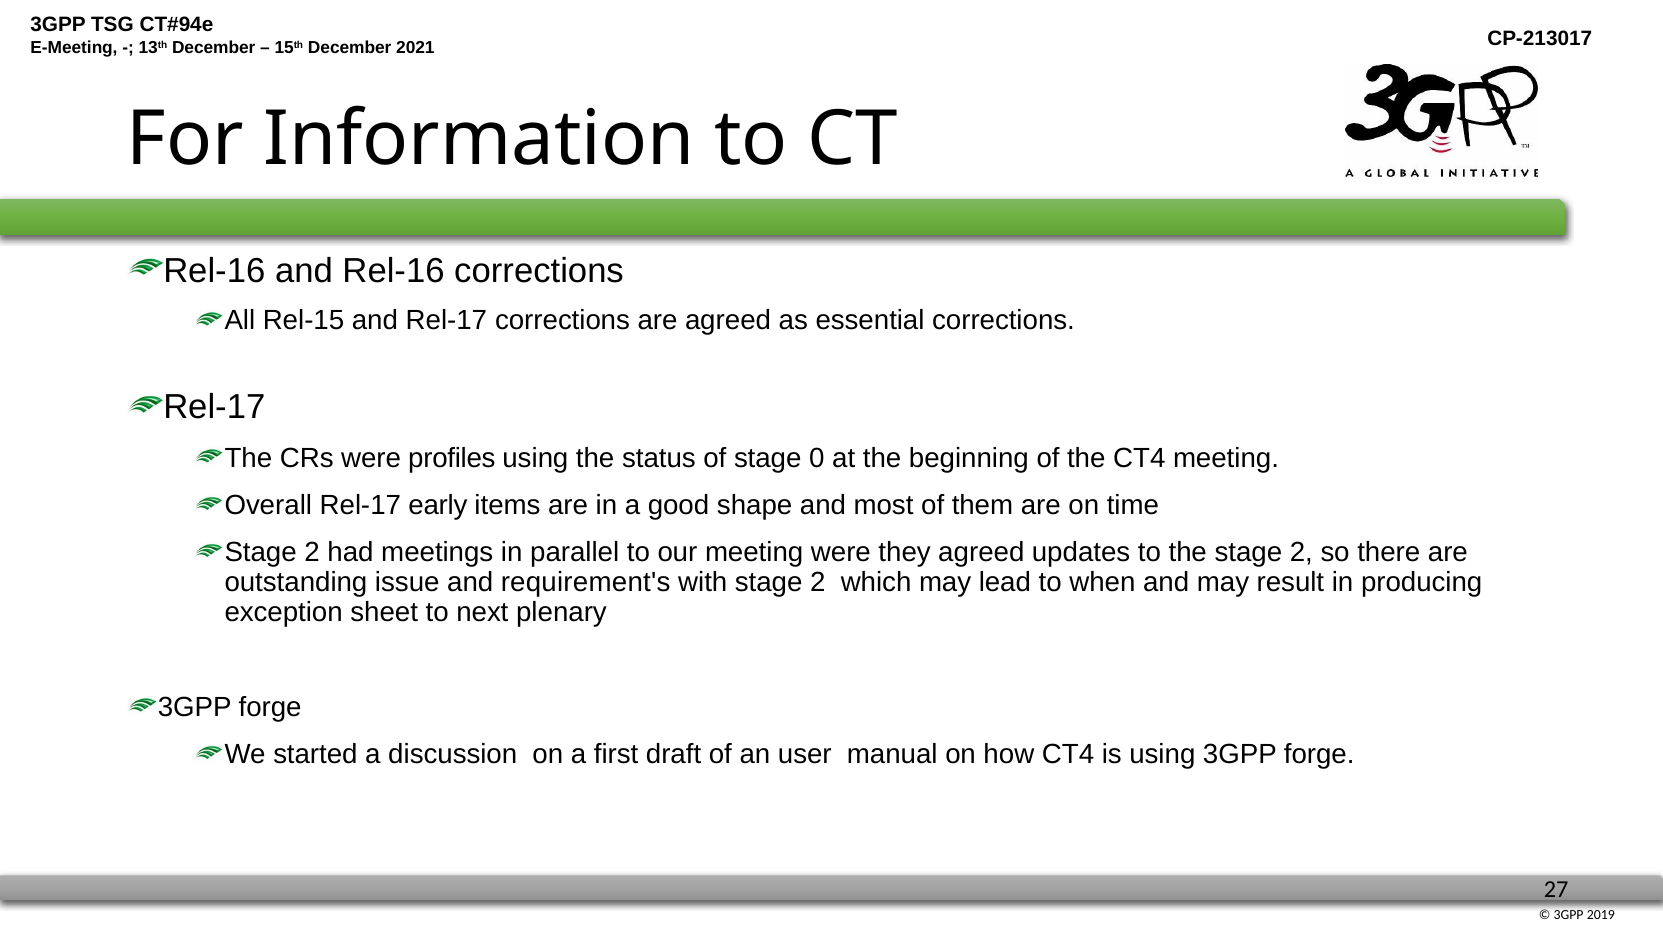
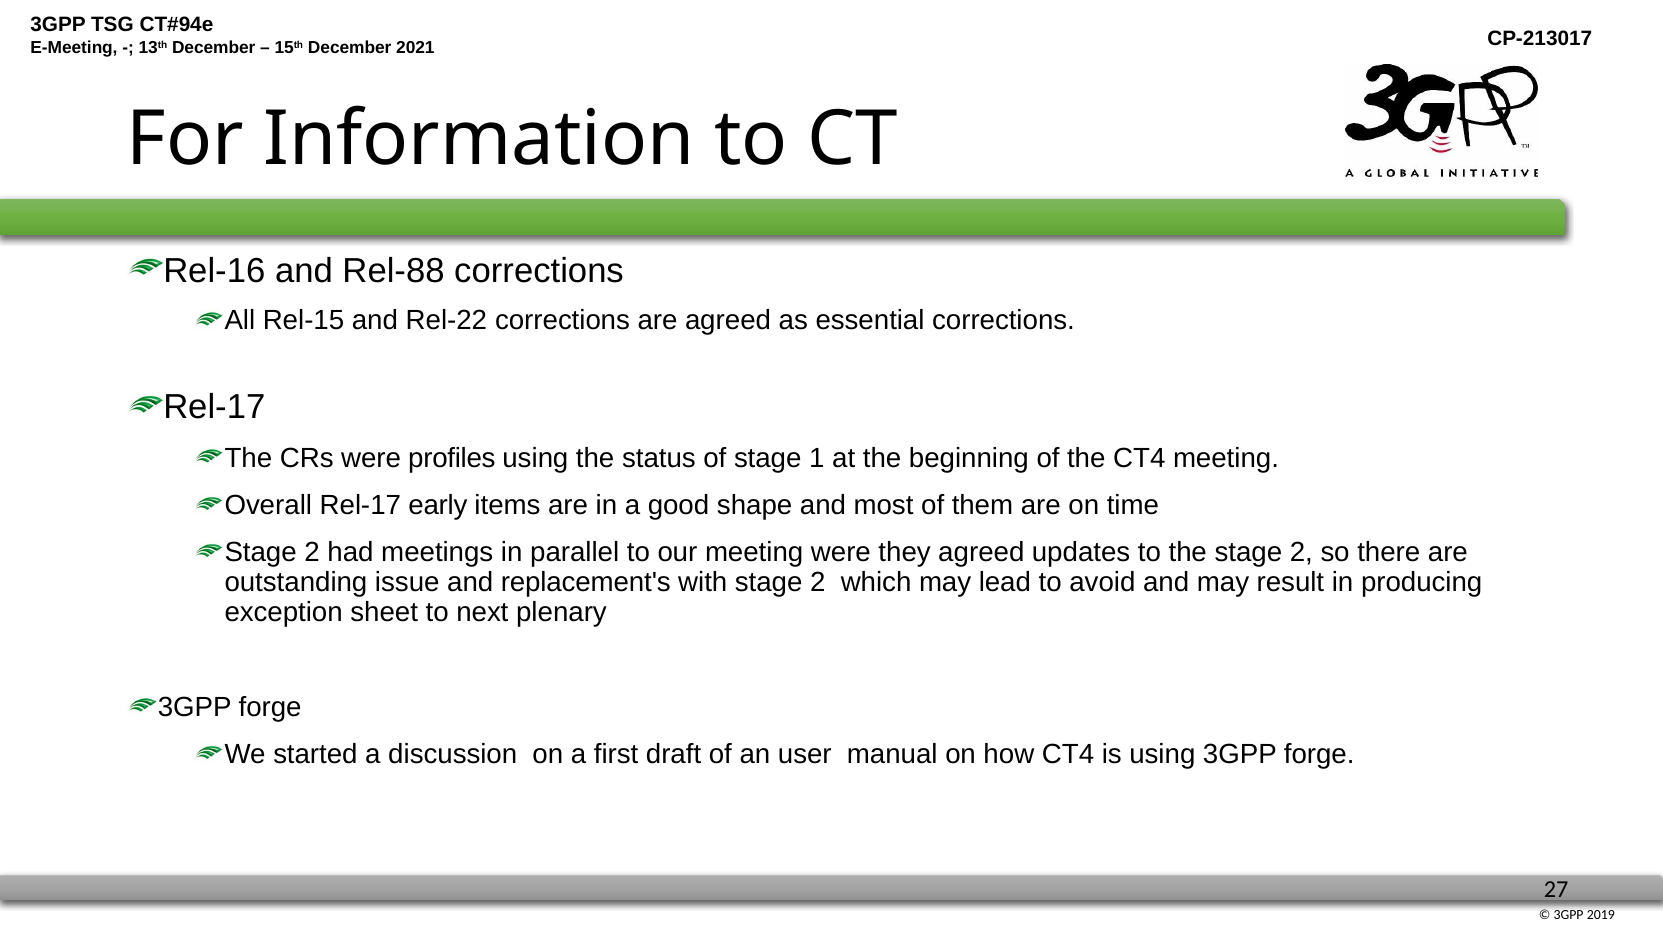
and Rel-16: Rel-16 -> Rel-88
and Rel-17: Rel-17 -> Rel-22
0: 0 -> 1
requirement's: requirement's -> replacement's
when: when -> avoid
